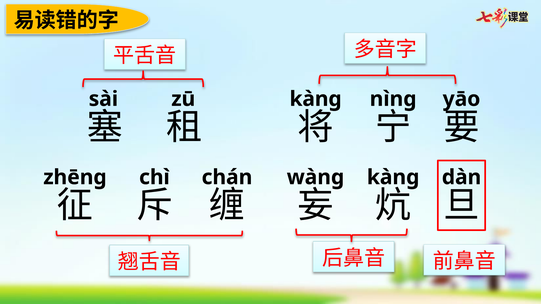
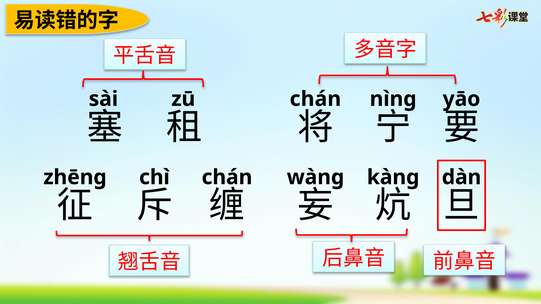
kànɡ at (316, 99): kànɡ -> chán
